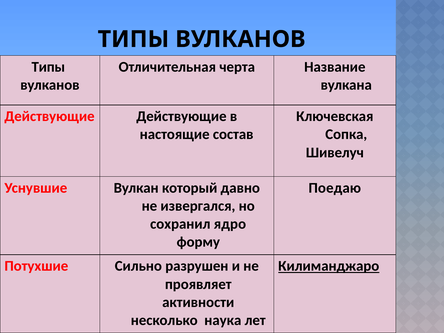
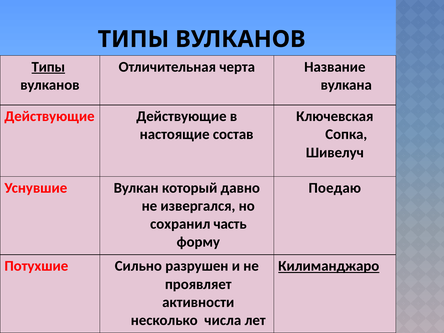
Типы at (48, 67) underline: none -> present
ядро: ядро -> часть
наука: наука -> числа
